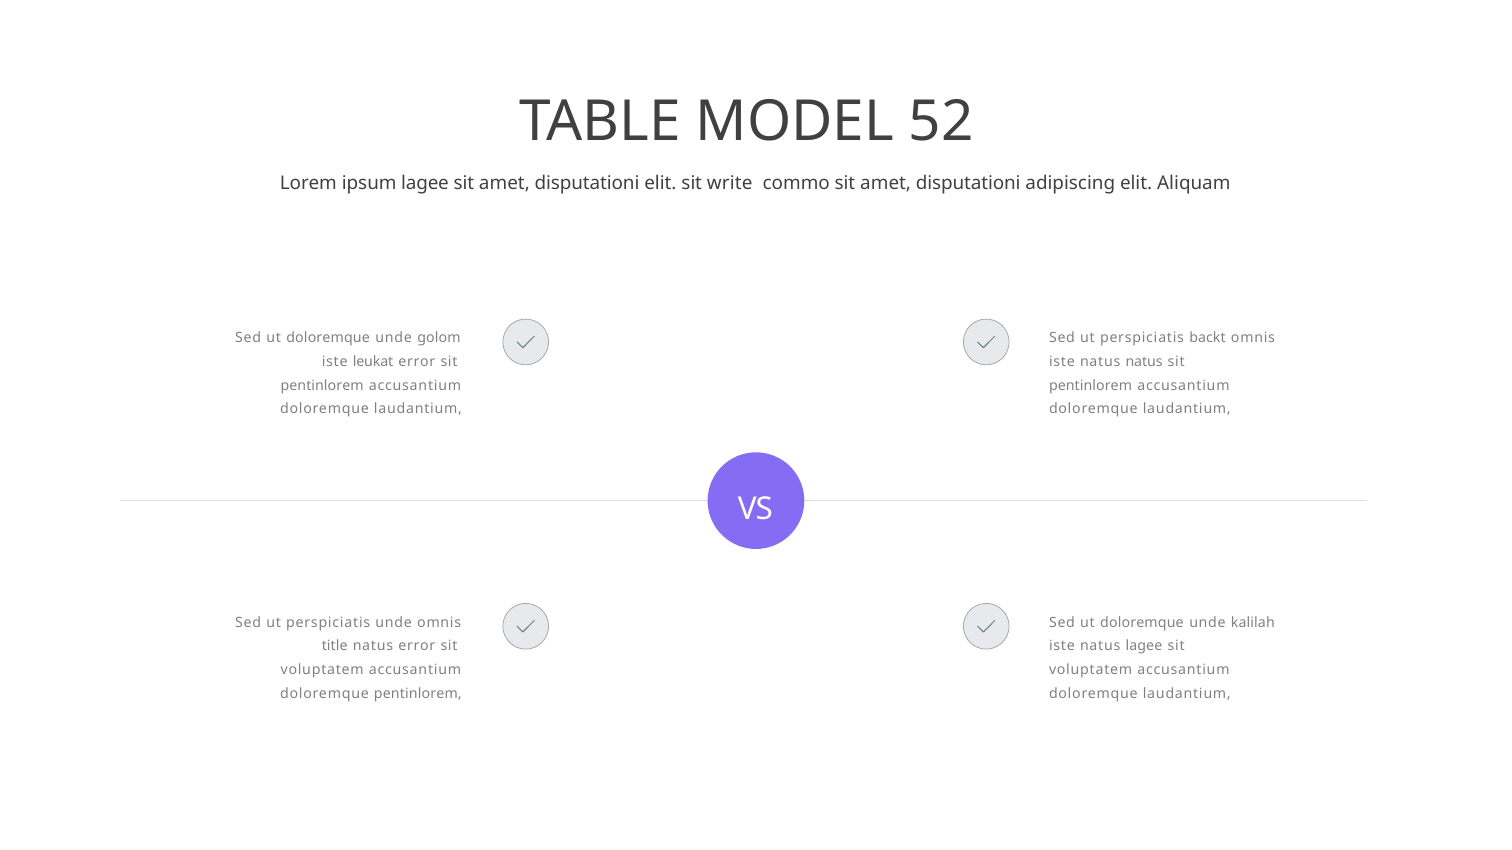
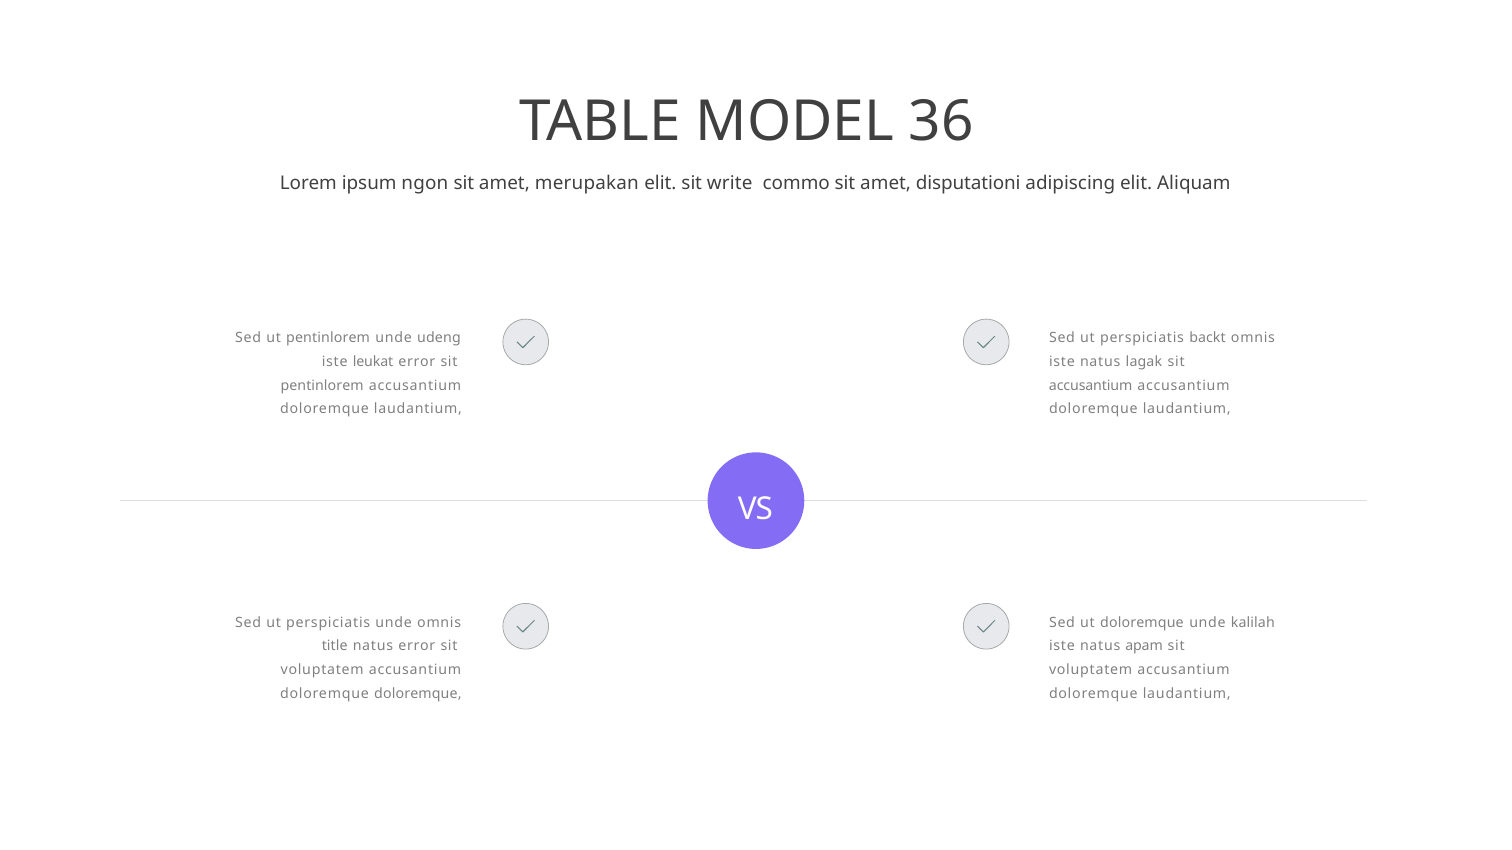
52: 52 -> 36
ipsum lagee: lagee -> ngon
disputationi at (587, 183): disputationi -> merupakan
doloremque at (328, 339): doloremque -> pentinlorem
golom: golom -> udeng
natus natus: natus -> lagak
pentinlorem at (1091, 386): pentinlorem -> accusantium
natus lagee: lagee -> apam
doloremque pentinlorem: pentinlorem -> doloremque
